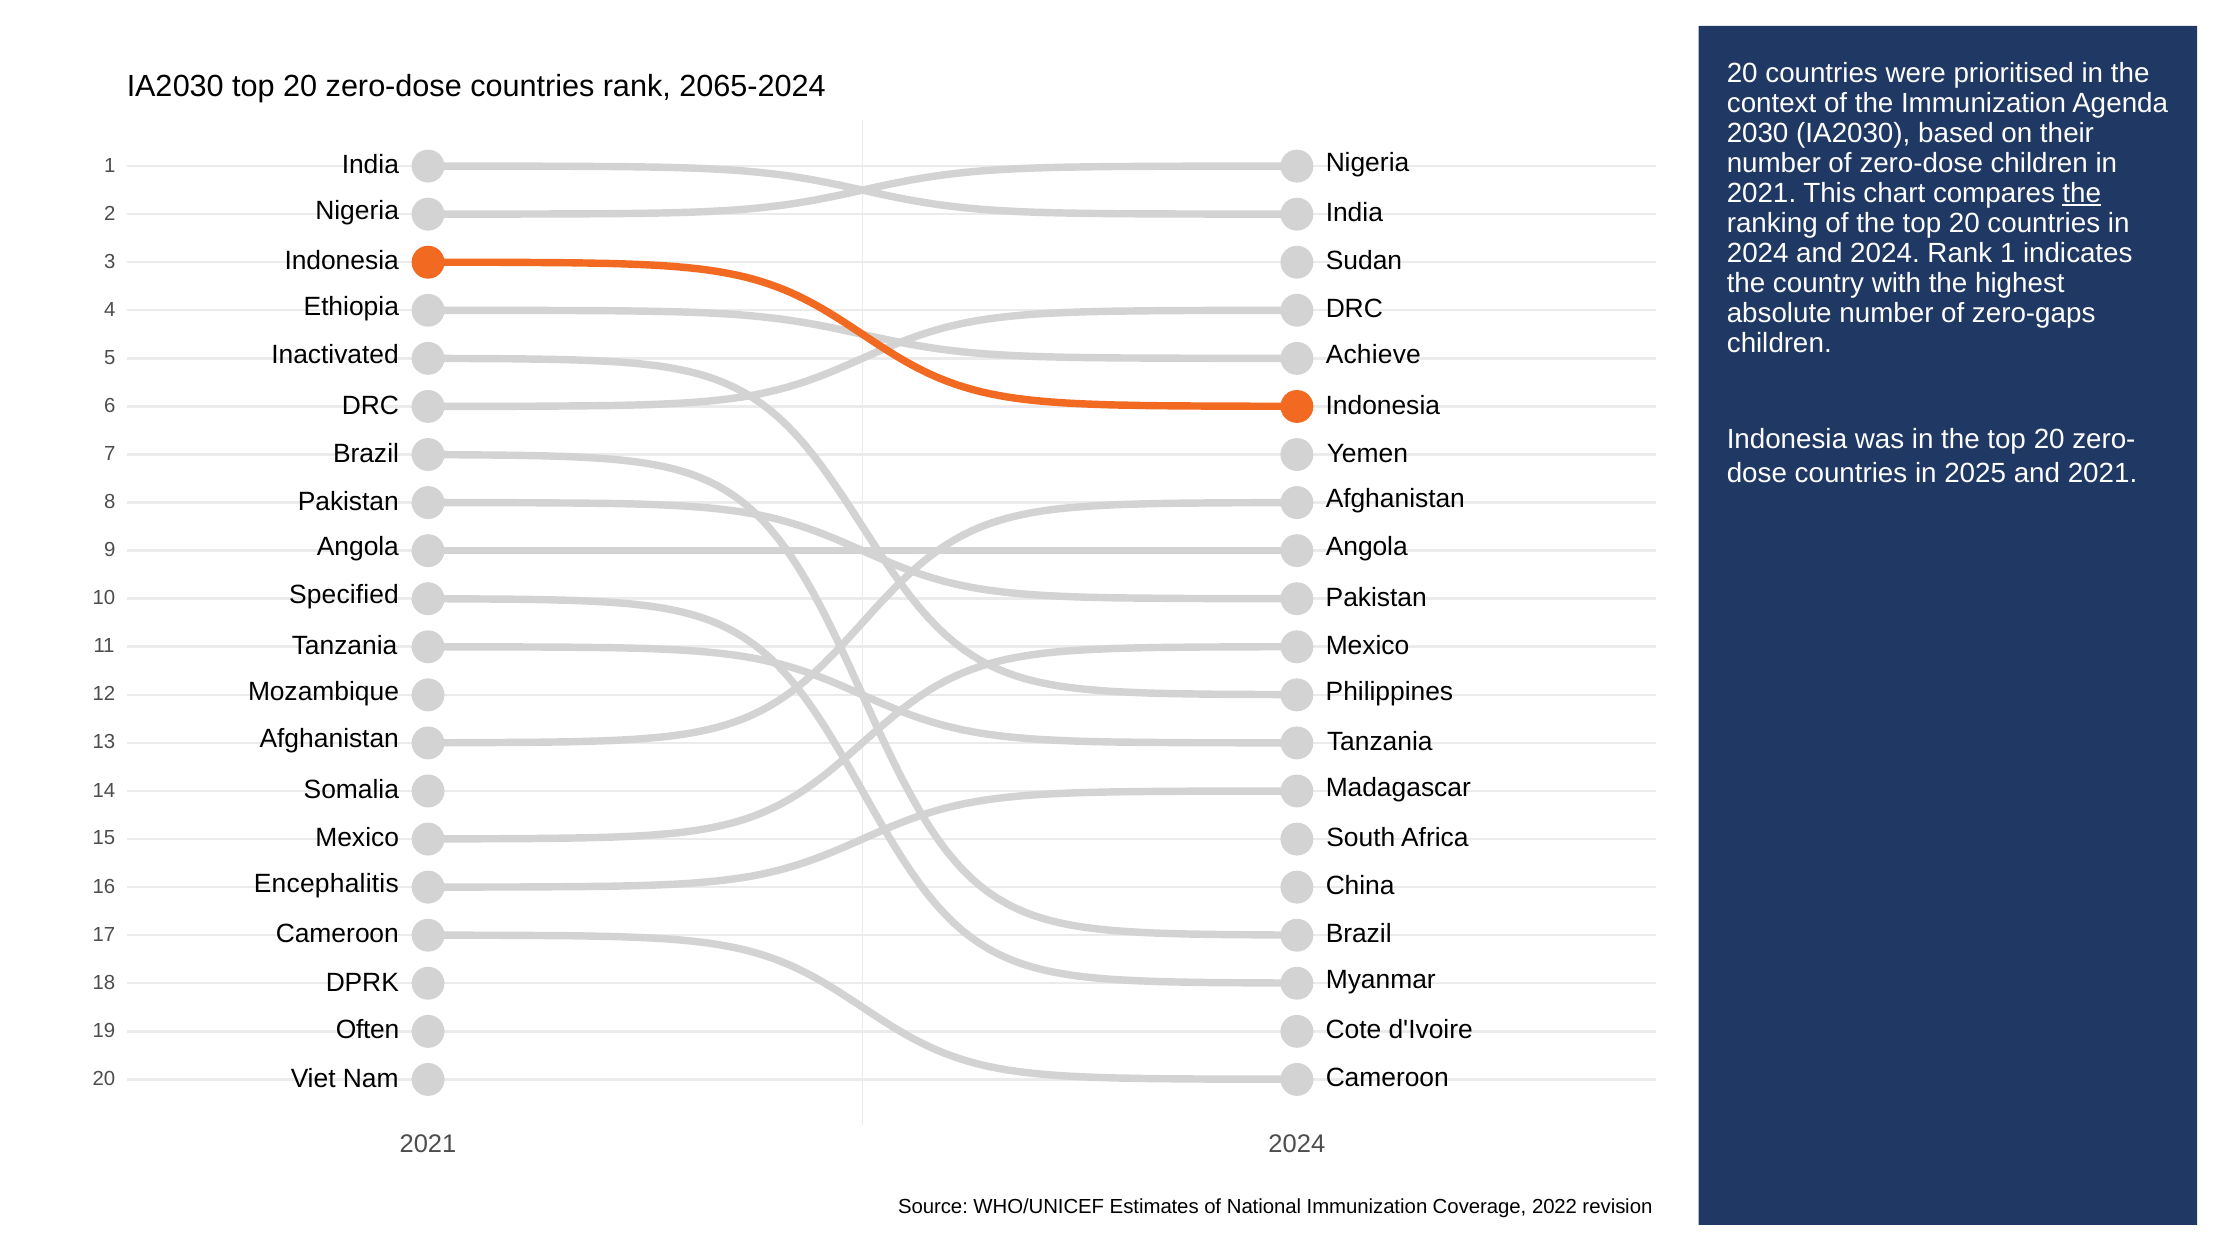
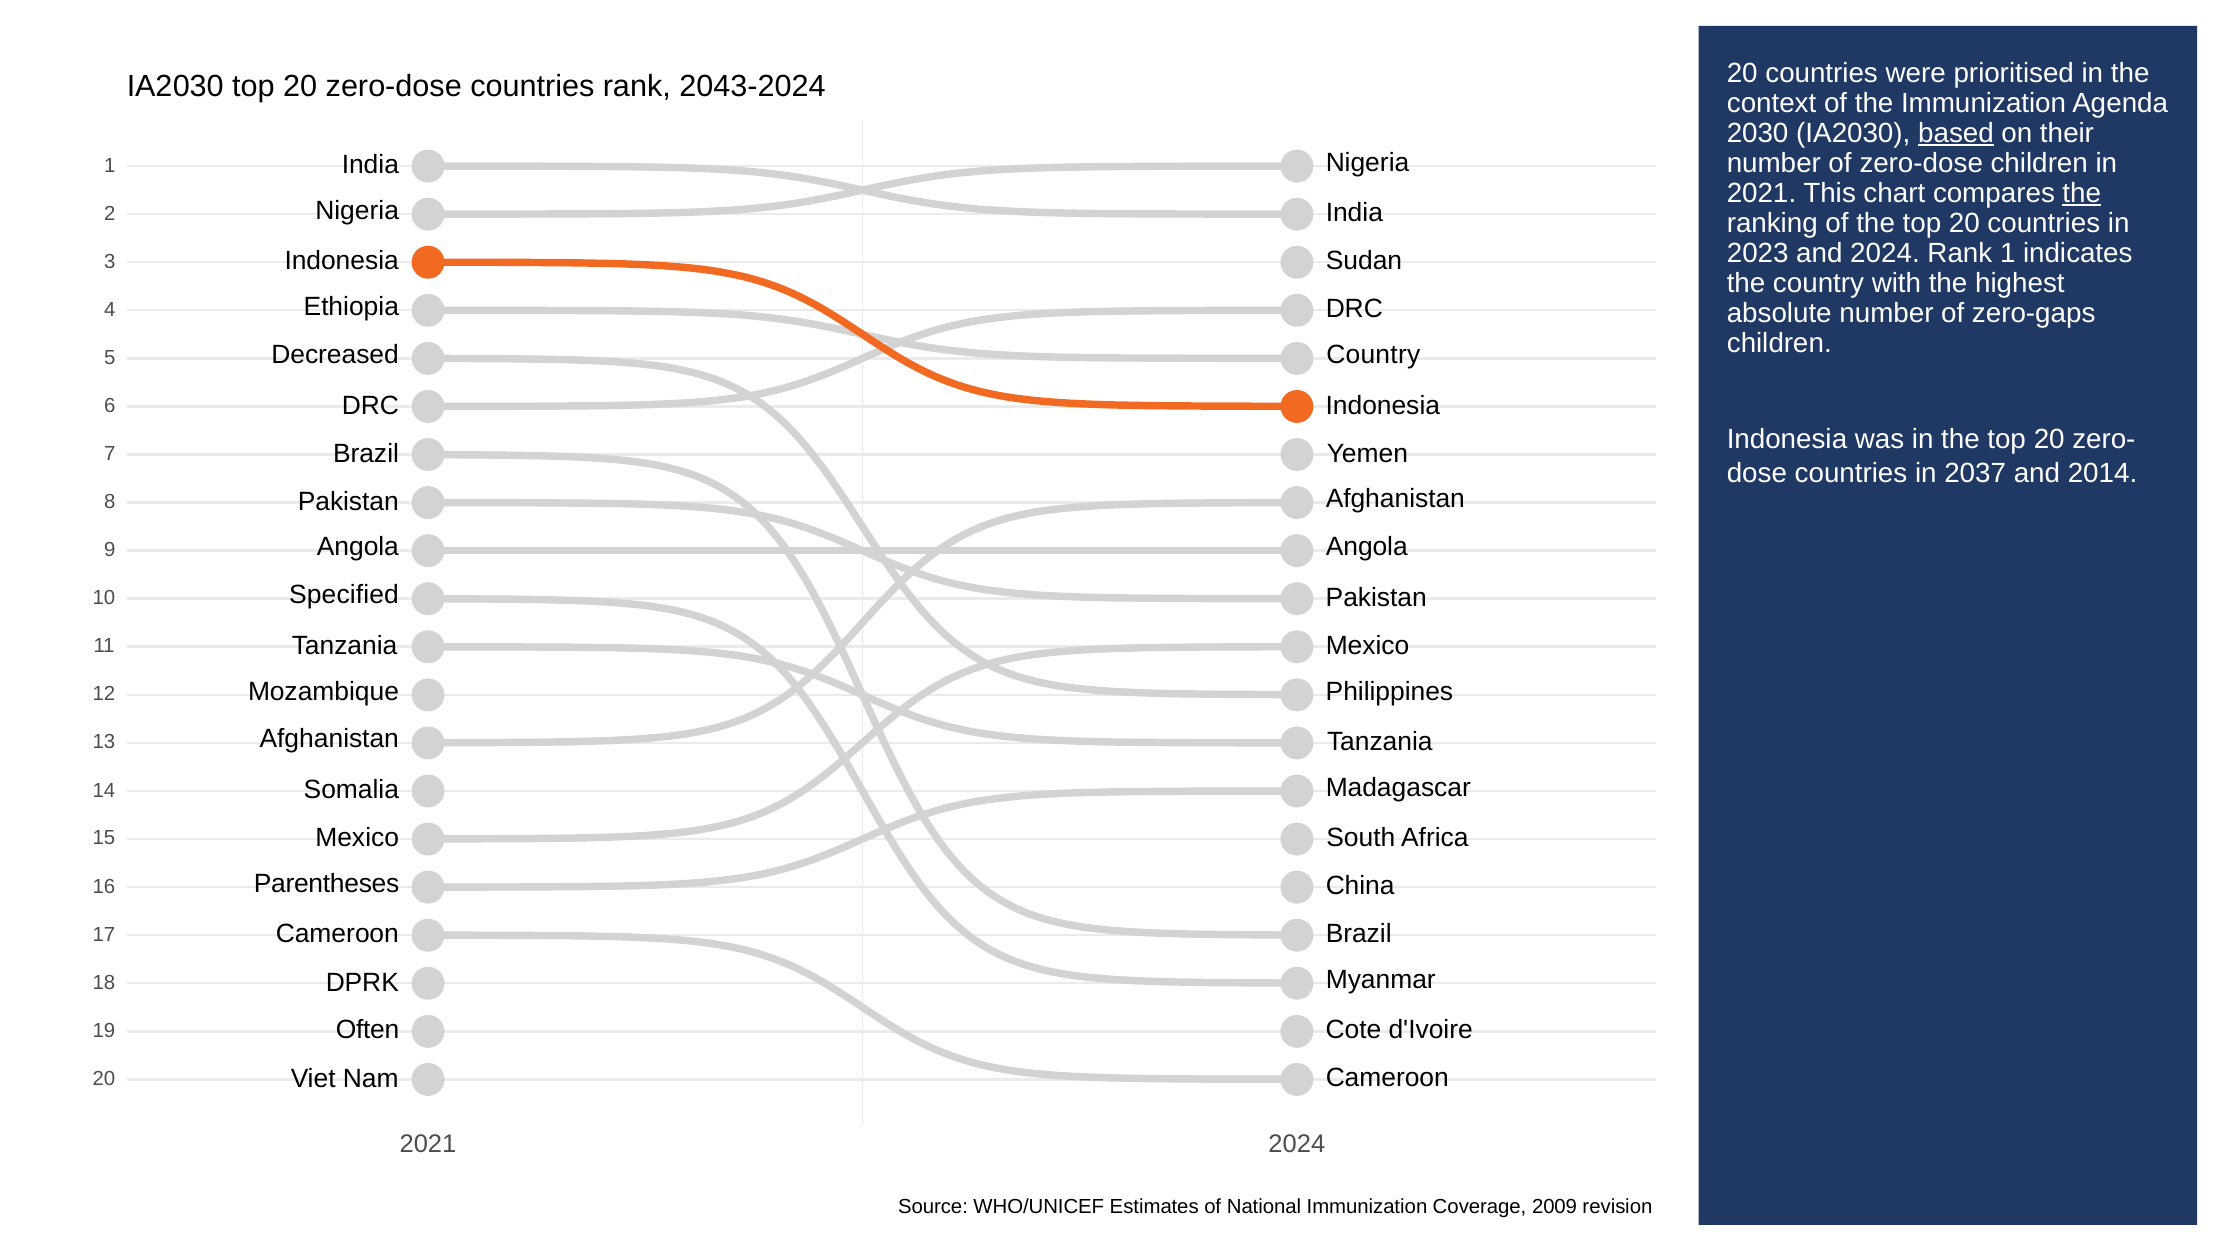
2065-2024: 2065-2024 -> 2043-2024
based underline: none -> present
2024 at (1758, 253): 2024 -> 2023
Inactivated: Inactivated -> Decreased
Achieve at (1373, 355): Achieve -> Country
2025: 2025 -> 2037
and 2021: 2021 -> 2014
Encephalitis: Encephalitis -> Parentheses
2022: 2022 -> 2009
